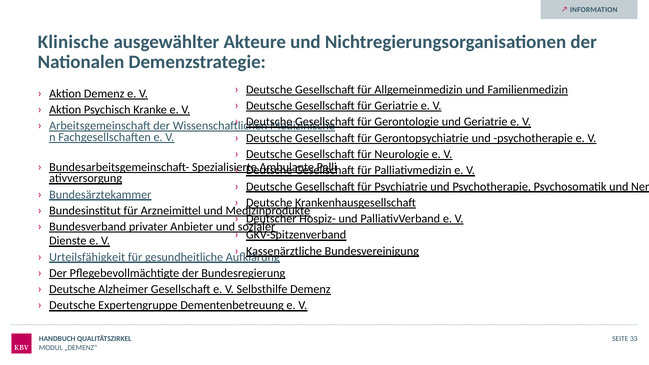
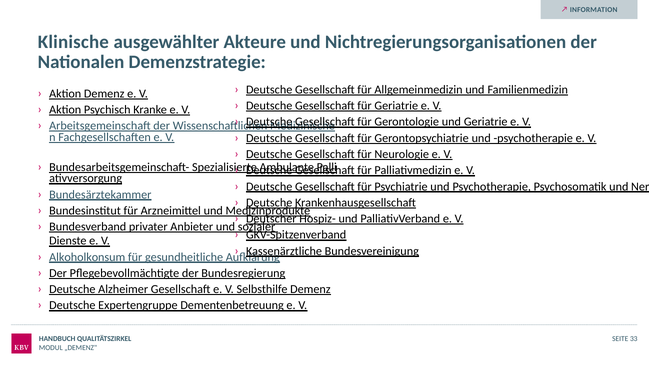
Urteilsfähigkeit: Urteilsfähigkeit -> Alkoholkonsum
